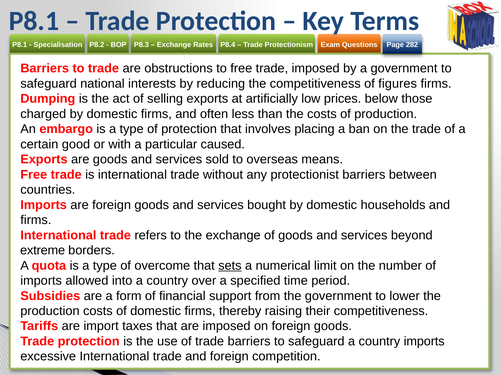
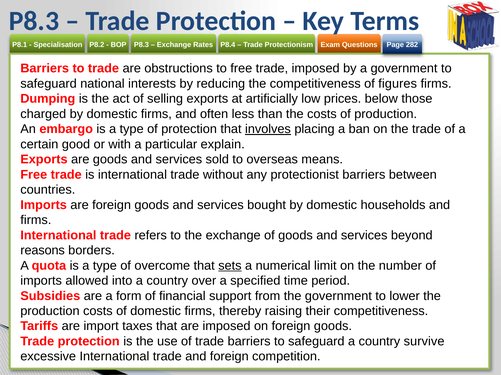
P8.1 at (34, 21): P8.1 -> P8.3
involves underline: none -> present
caused: caused -> explain
extreme: extreme -> reasons
country imports: imports -> survive
